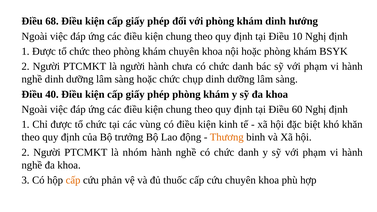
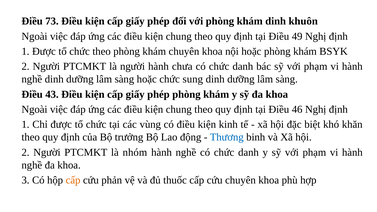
68: 68 -> 73
hướng: hướng -> khuôn
10: 10 -> 49
chụp: chụp -> sung
40: 40 -> 43
60: 60 -> 46
Thương colour: orange -> blue
